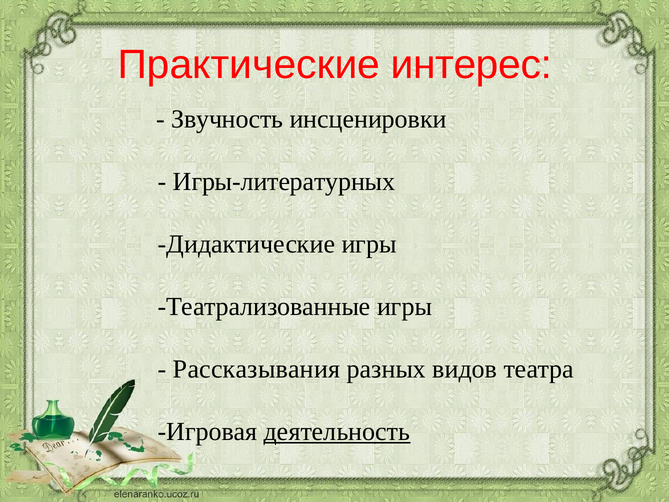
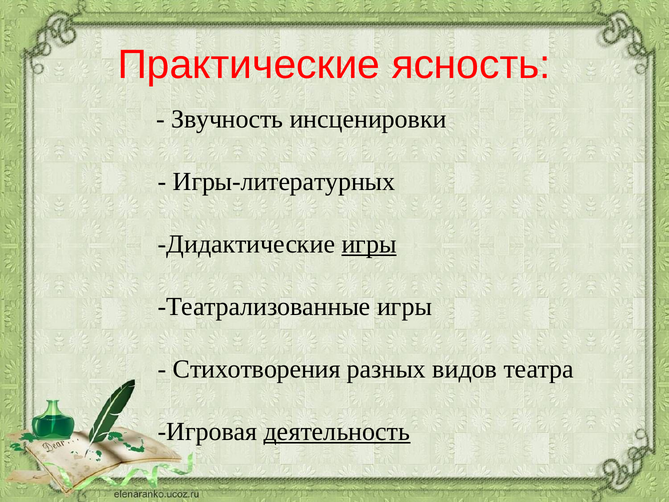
интерес: интерес -> ясность
игры at (369, 244) underline: none -> present
Рассказывания: Рассказывания -> Стихотворения
